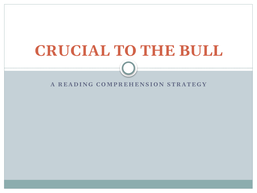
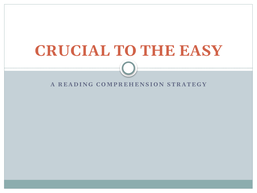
BULL: BULL -> EASY
